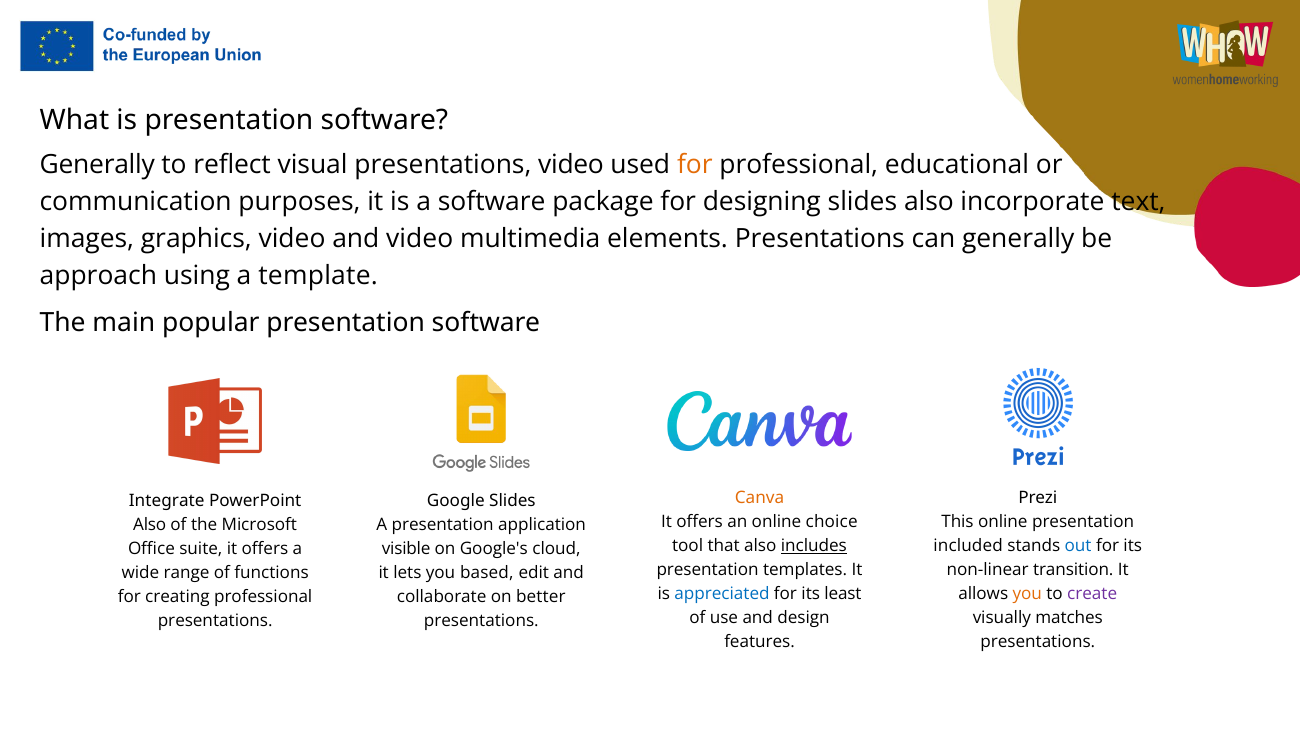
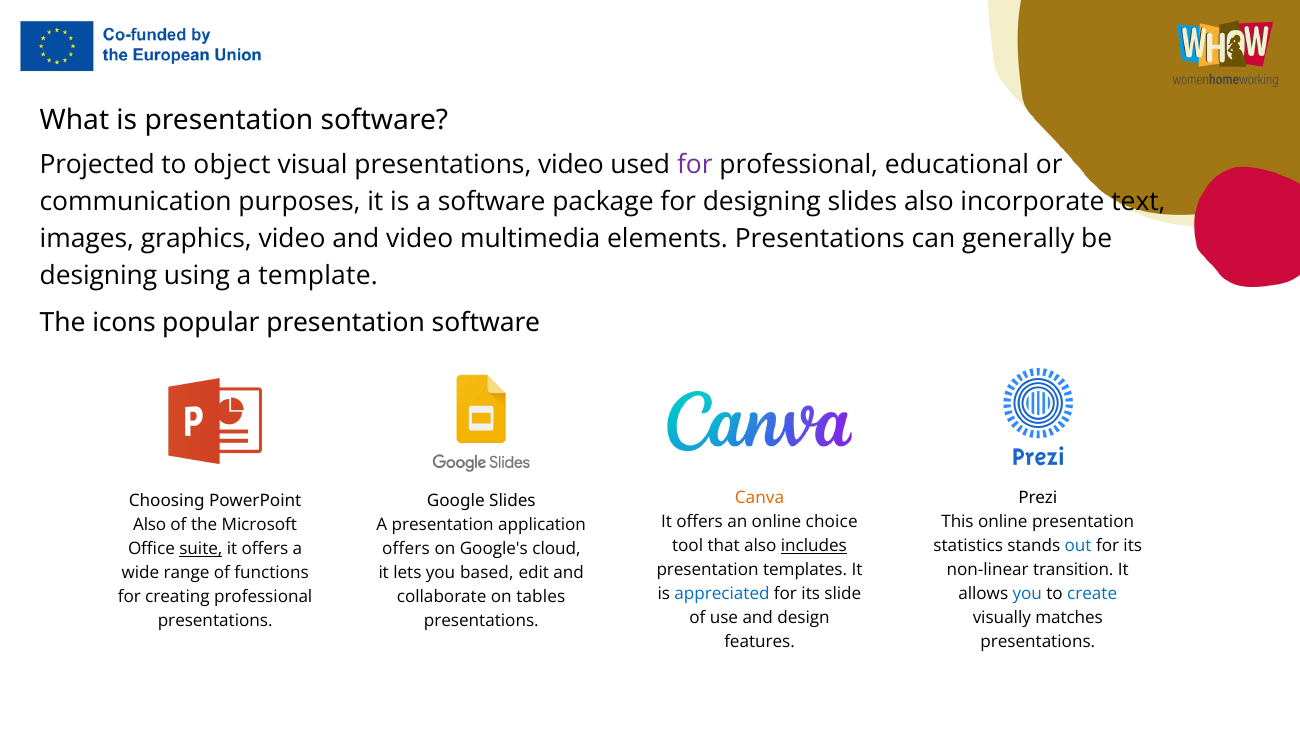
Generally at (97, 165): Generally -> Projected
reflect: reflect -> object
for at (695, 165) colour: orange -> purple
approach at (98, 276): approach -> designing
main: main -> icons
Integrate: Integrate -> Choosing
included: included -> statistics
visible at (406, 549): visible -> offers
suite underline: none -> present
least: least -> slide
you at (1027, 594) colour: orange -> blue
create colour: purple -> blue
better: better -> tables
